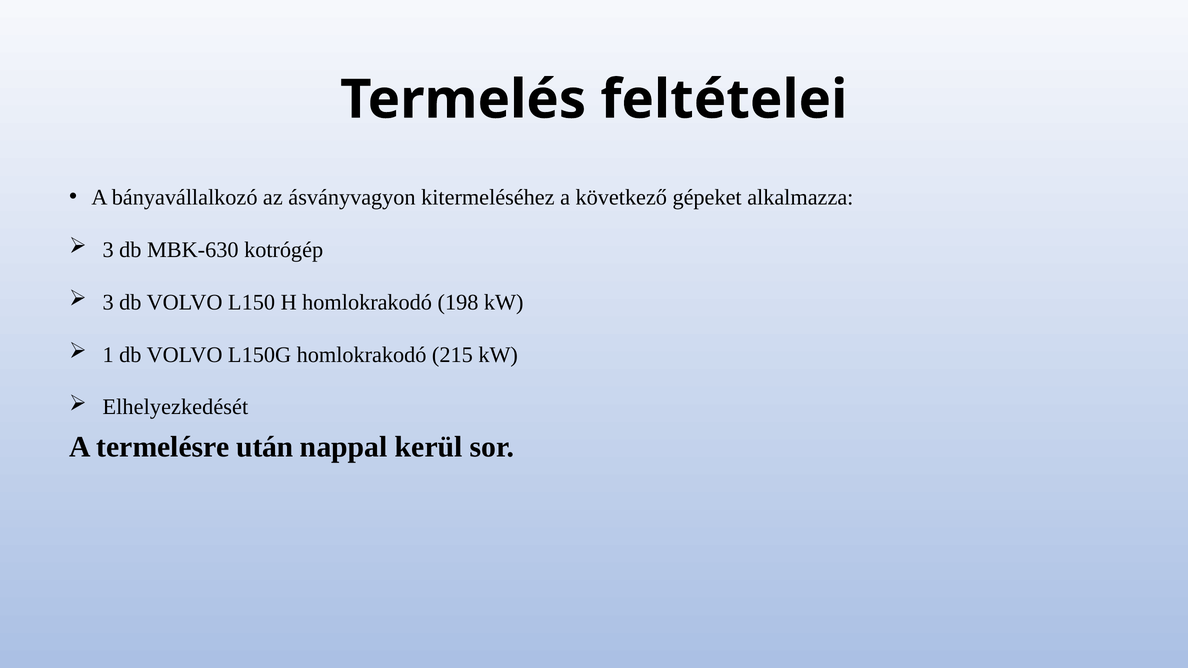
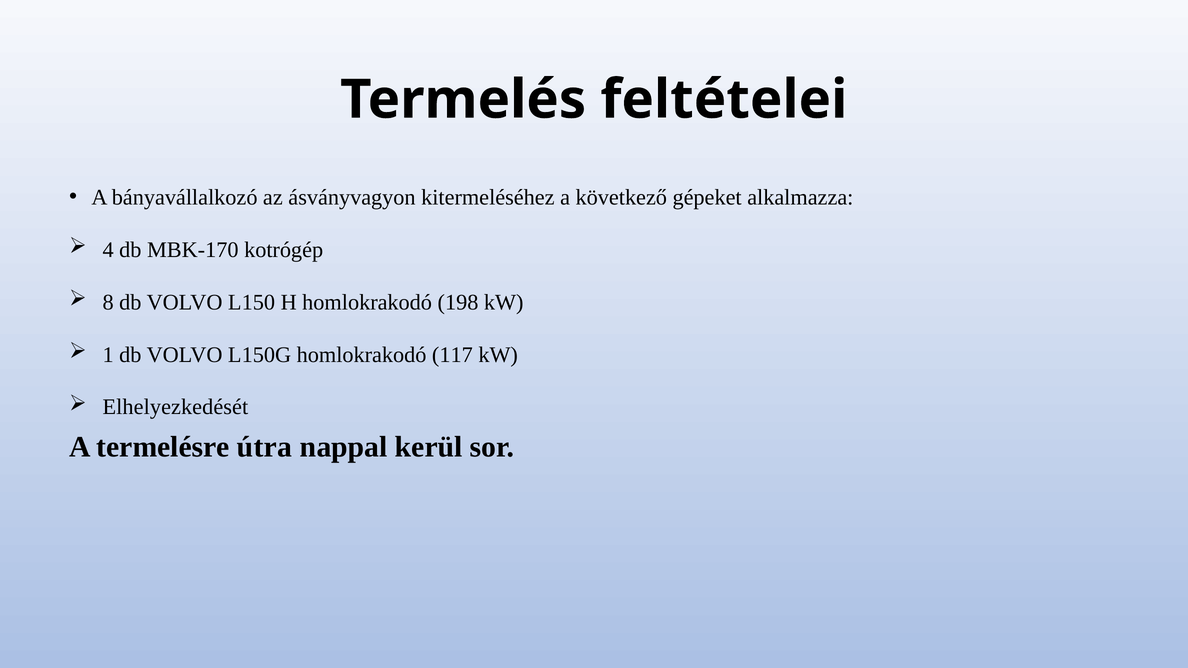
3 at (108, 250): 3 -> 4
MBK-630: MBK-630 -> MBK-170
3 at (108, 302): 3 -> 8
215: 215 -> 117
után: után -> útra
